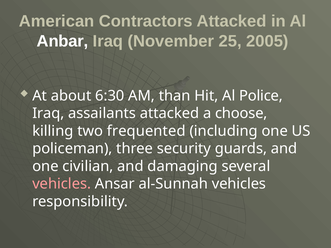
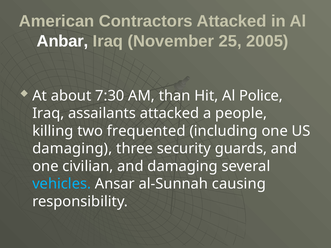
6:30: 6:30 -> 7:30
choose: choose -> people
policeman at (72, 149): policeman -> damaging
vehicles at (62, 184) colour: pink -> light blue
al-Sunnah vehicles: vehicles -> causing
